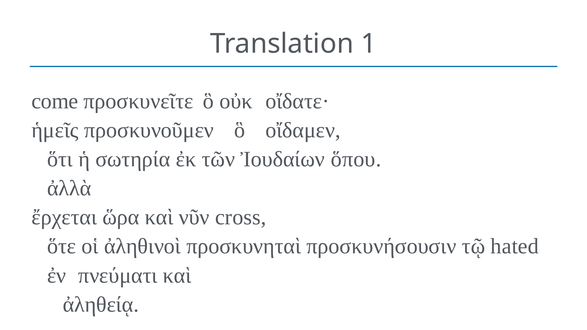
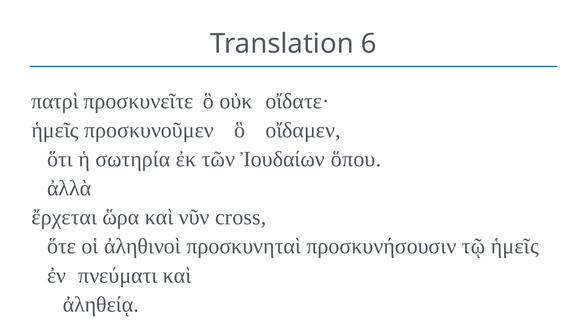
1: 1 -> 6
come: come -> πατρὶ
τῷ hated: hated -> ἡμεῖς
